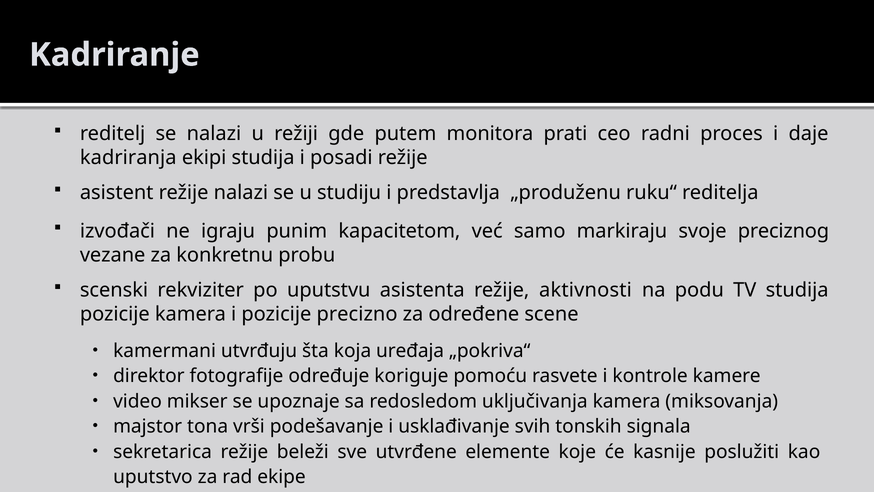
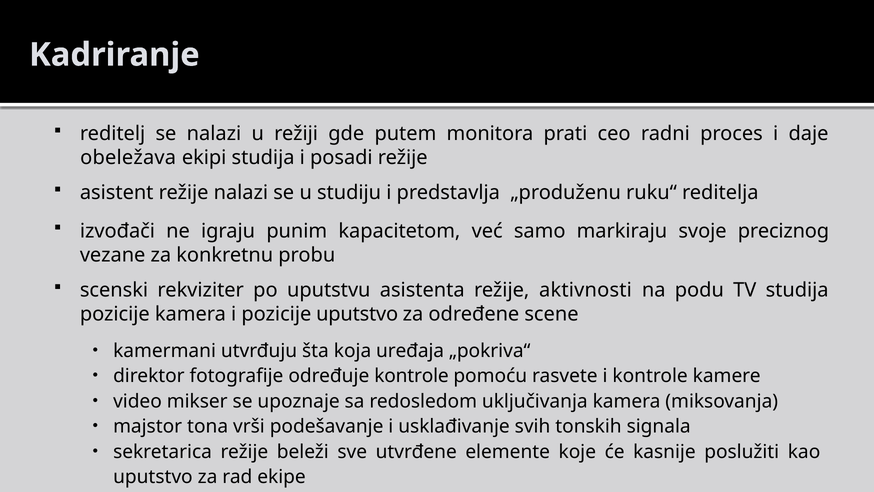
kadriranja: kadriranja -> obeležava
pozicije precizno: precizno -> uputstvo
određuje koriguje: koriguje -> kontrole
